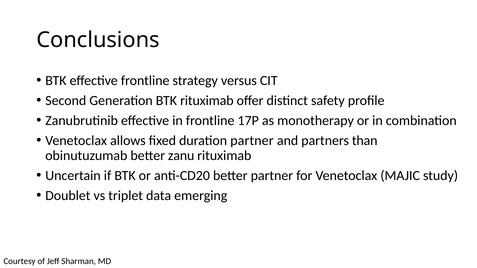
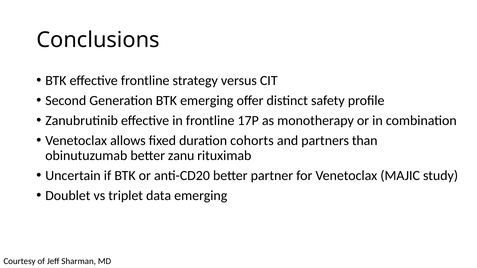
BTK rituximab: rituximab -> emerging
duration partner: partner -> cohorts
